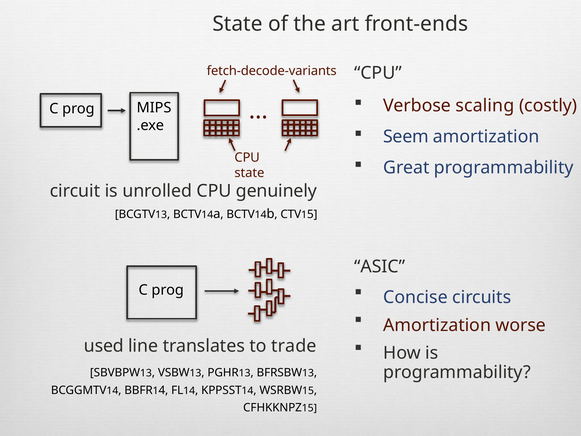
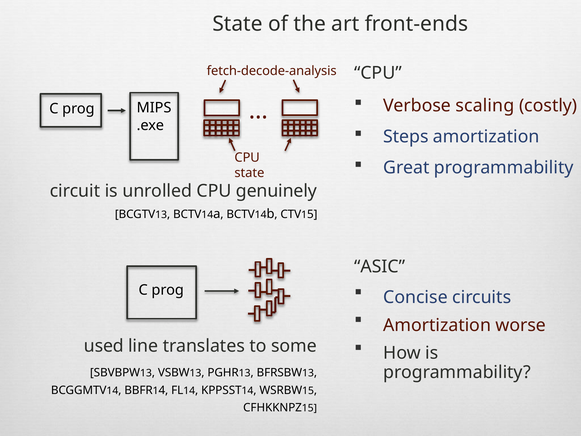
fetch-decode-variants: fetch-decode-variants -> fetch-decode-analysis
Seem: Seem -> Steps
trade: trade -> some
